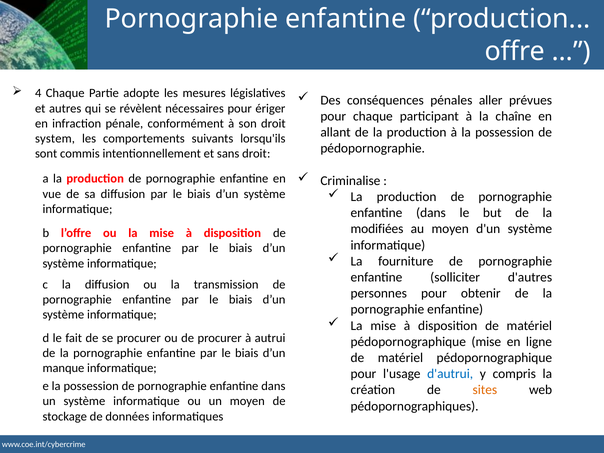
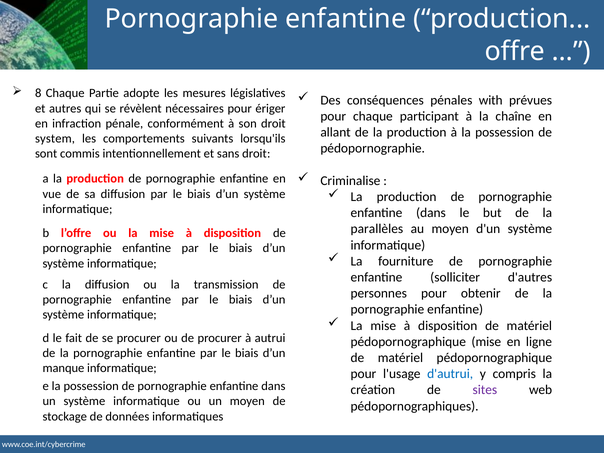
4: 4 -> 8
aller: aller -> with
modifiées: modifiées -> parallèles
sites colour: orange -> purple
